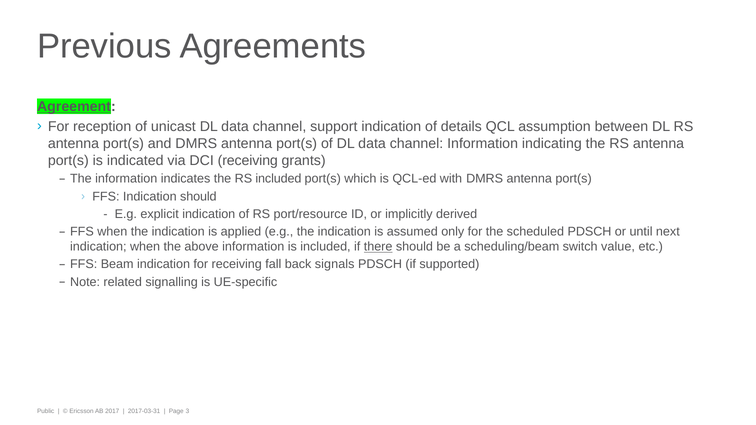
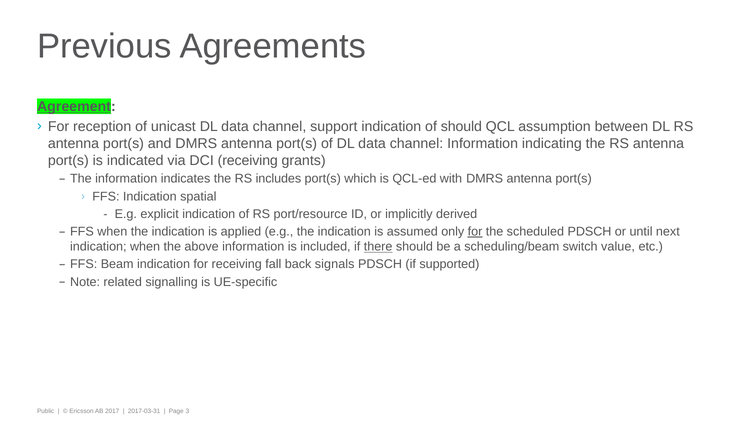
of details: details -> should
RS included: included -> includes
Indication should: should -> spatial
for at (475, 232) underline: none -> present
